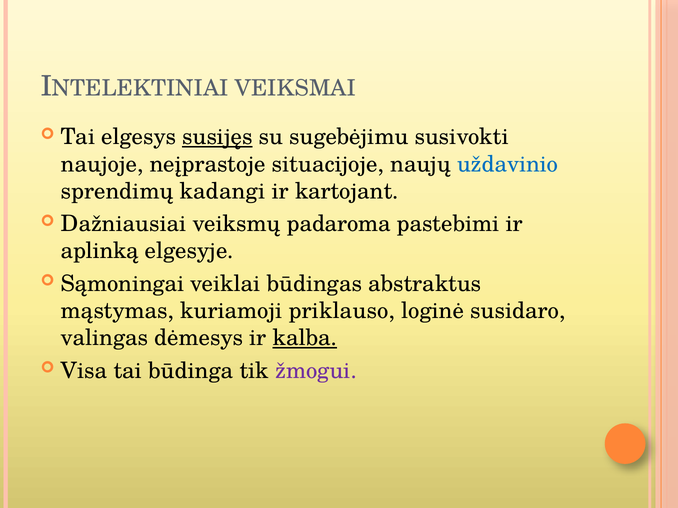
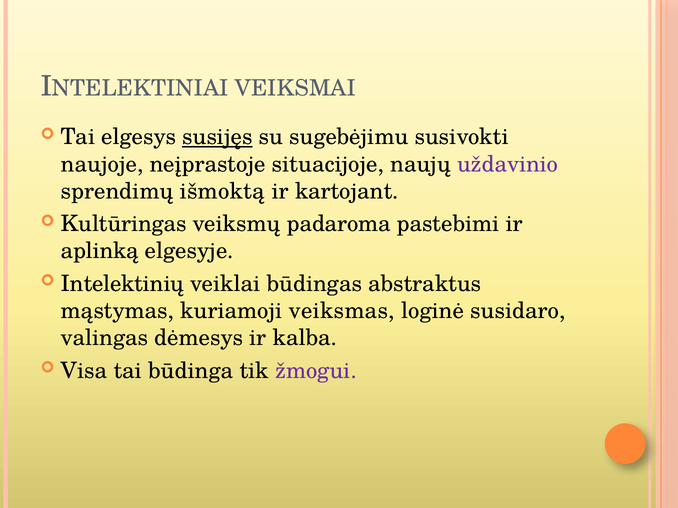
uždavinio colour: blue -> purple
kadangi: kadangi -> išmoktą
Dažniausiai: Dažniausiai -> Kultūringas
Sąmoningai: Sąmoningai -> Intelektinių
priklauso: priklauso -> veiksmas
kalba underline: present -> none
